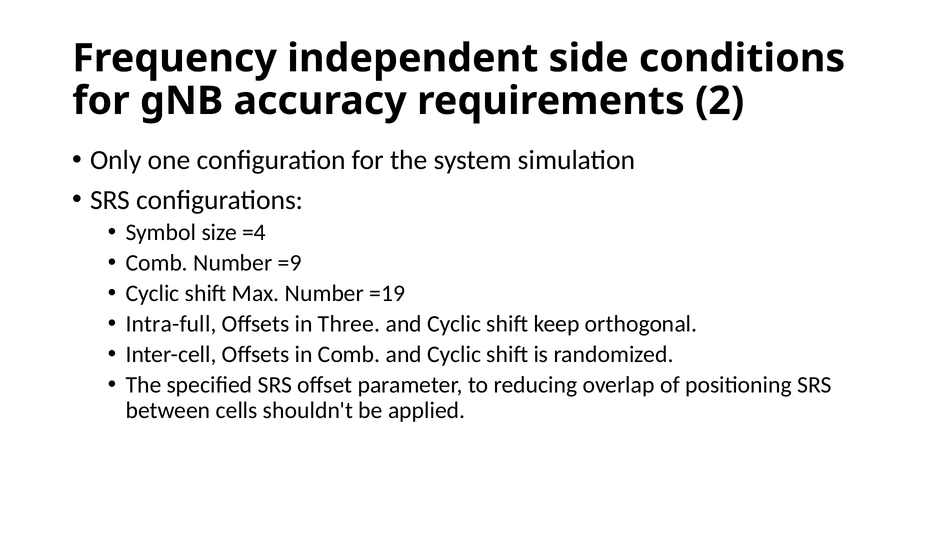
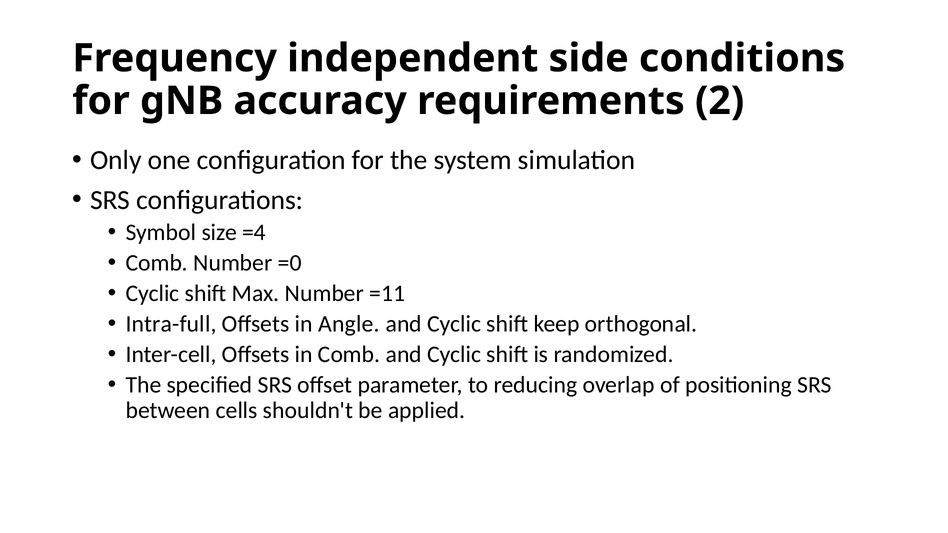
=9: =9 -> =0
=19: =19 -> =11
Three: Three -> Angle
